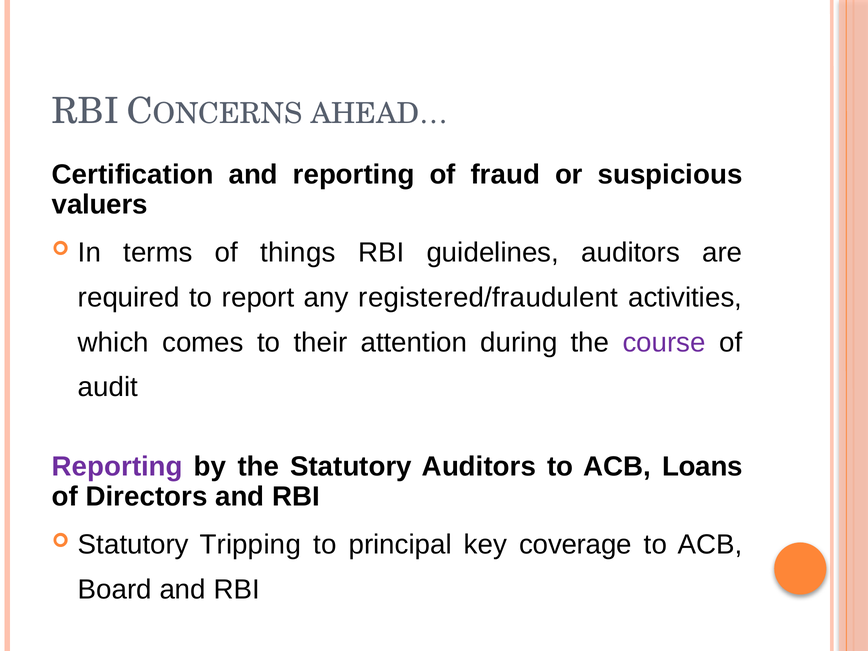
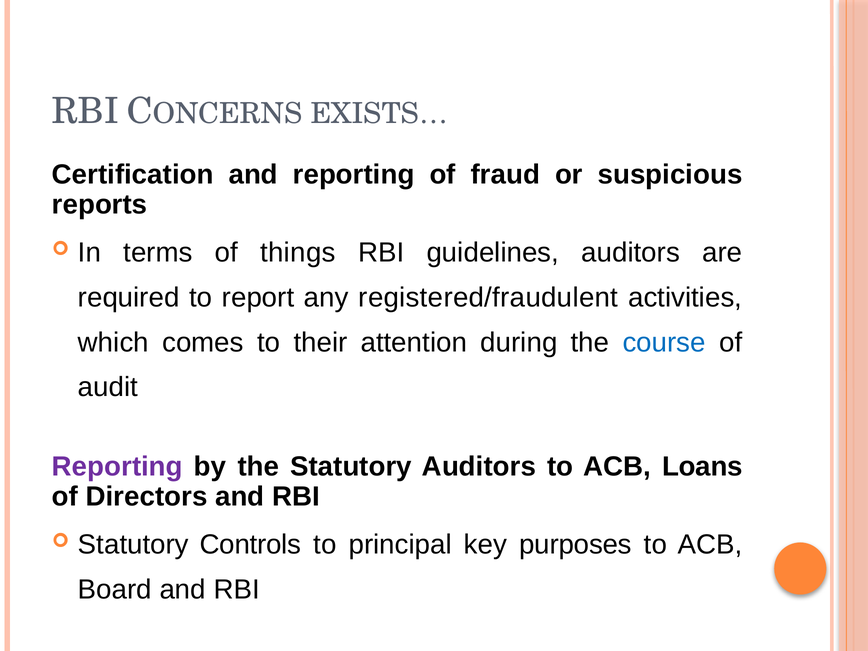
AHEAD…: AHEAD… -> EXISTS…
valuers: valuers -> reports
course colour: purple -> blue
Tripping: Tripping -> Controls
coverage: coverage -> purposes
